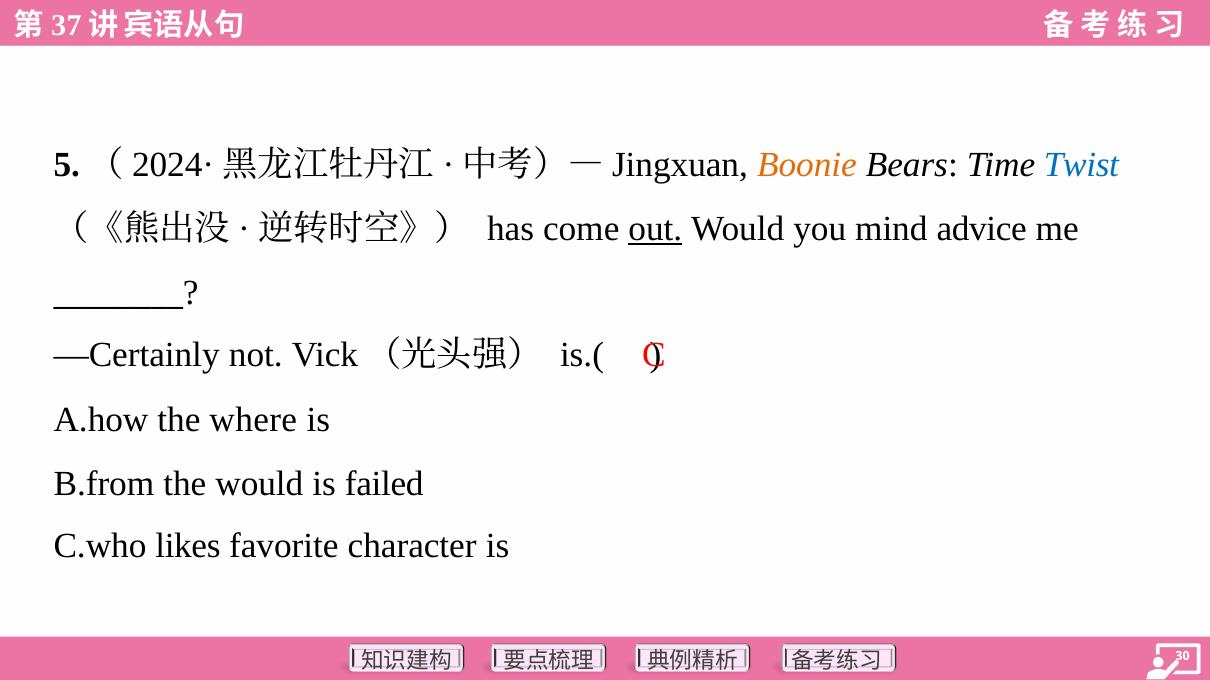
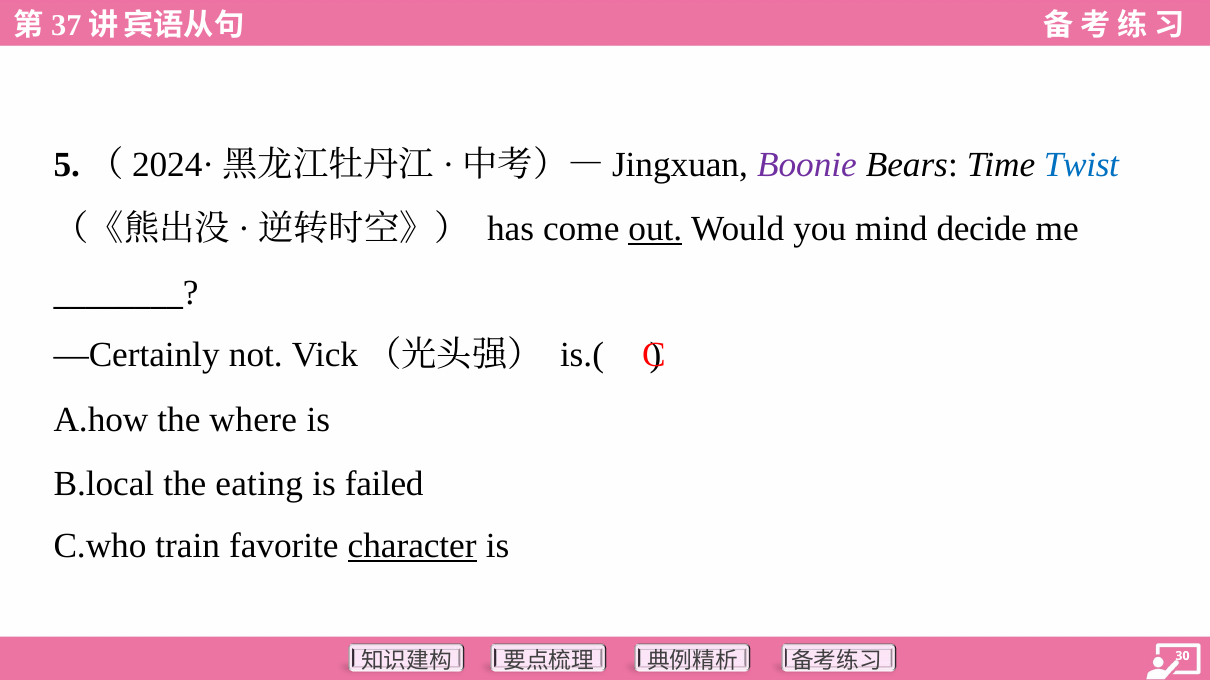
Boonie colour: orange -> purple
advice: advice -> decide
B.from: B.from -> B.local
the would: would -> eating
likes: likes -> train
character underline: none -> present
